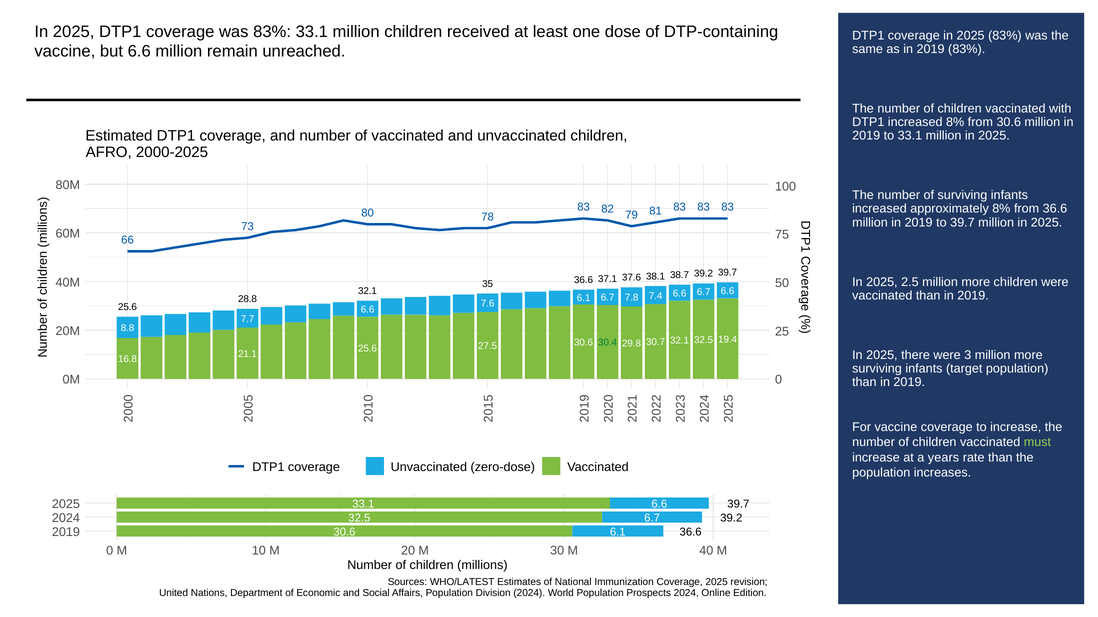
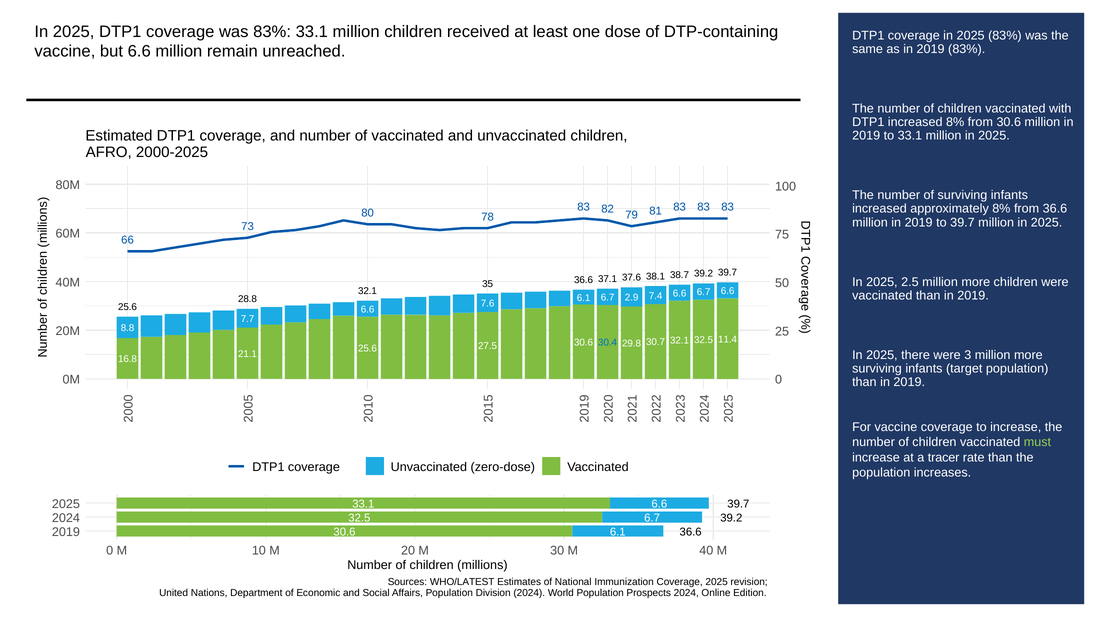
7.8: 7.8 -> 2.9
19.4: 19.4 -> 11.4
30.4 colour: green -> blue
years: years -> tracer
